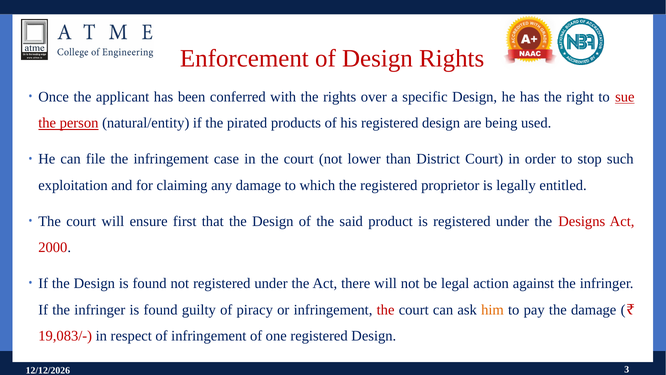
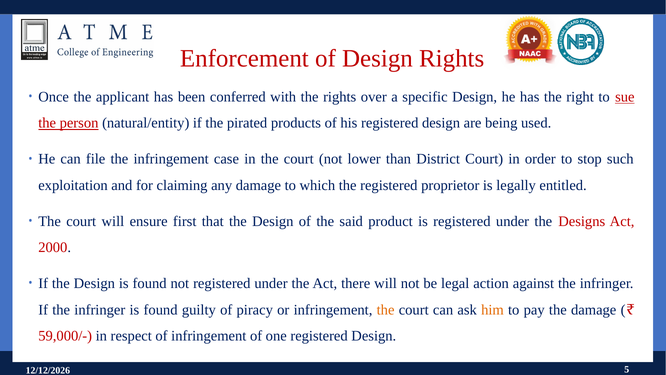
the at (386, 309) colour: red -> orange
19,083/-: 19,083/- -> 59,000/-
3: 3 -> 5
